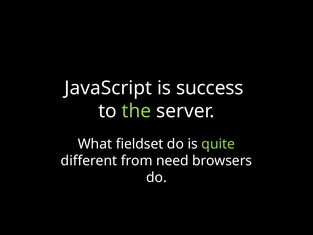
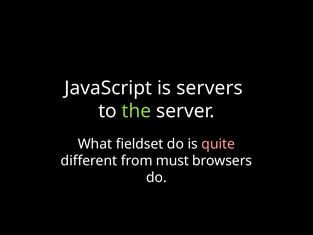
success: success -> servers
quite colour: light green -> pink
need: need -> must
